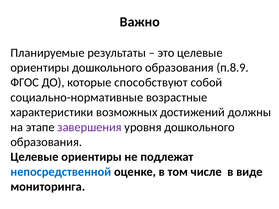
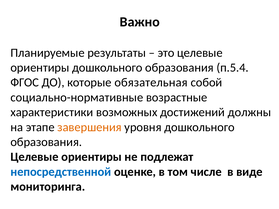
п.8.9: п.8.9 -> п.5.4
способствуют: способствуют -> обязательная
завершения colour: purple -> orange
